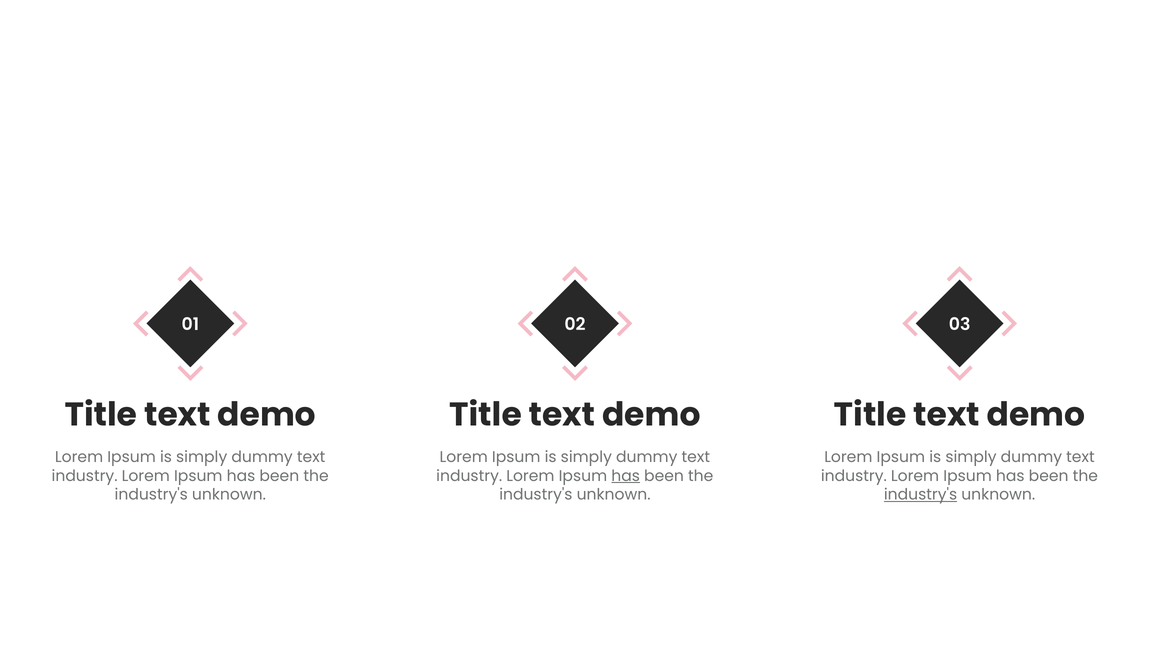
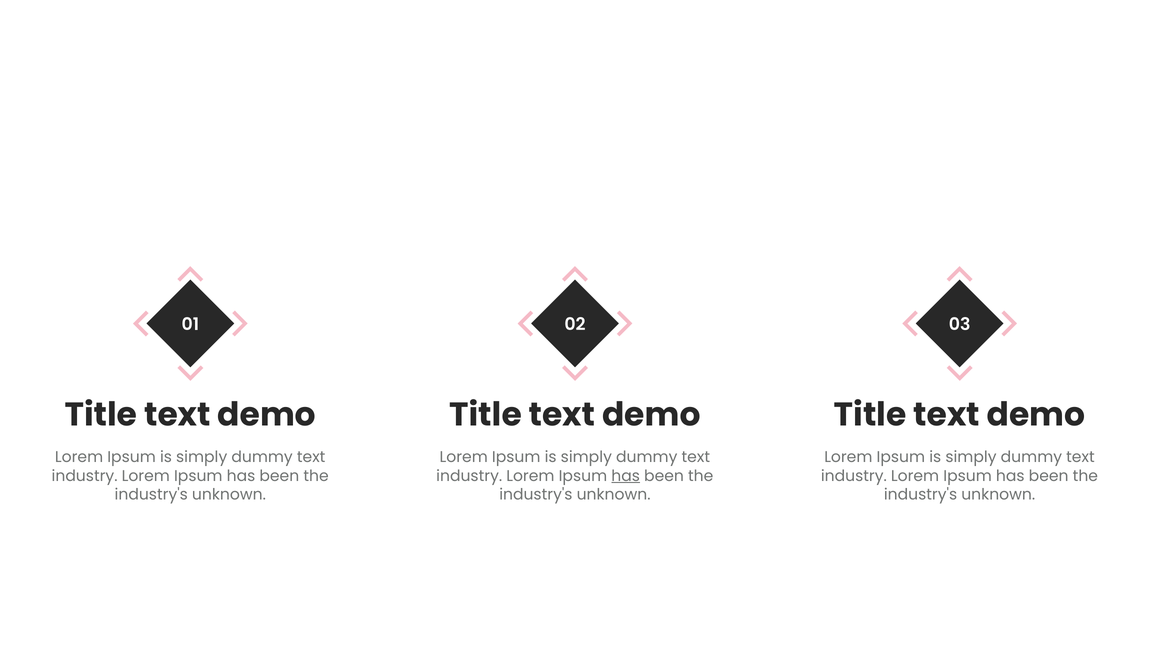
industry's at (921, 495) underline: present -> none
